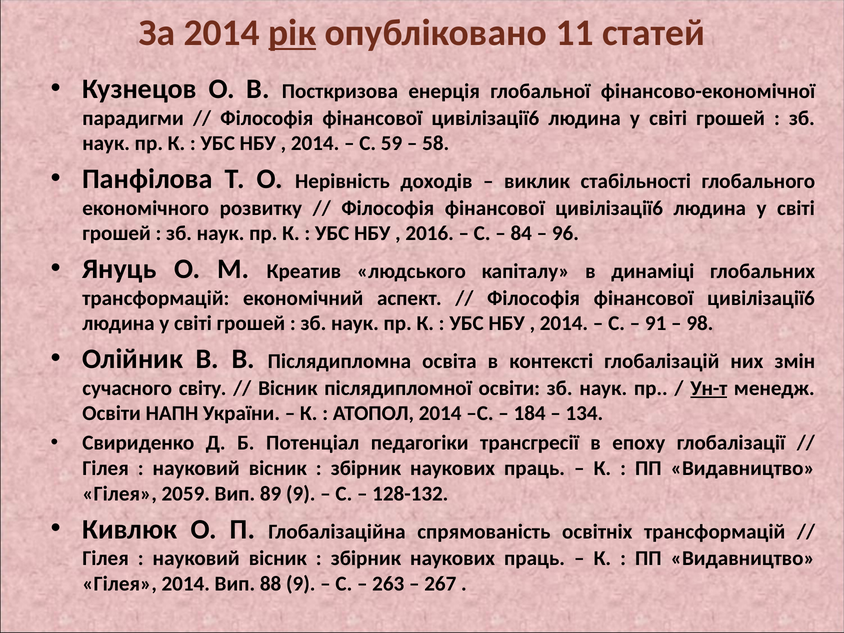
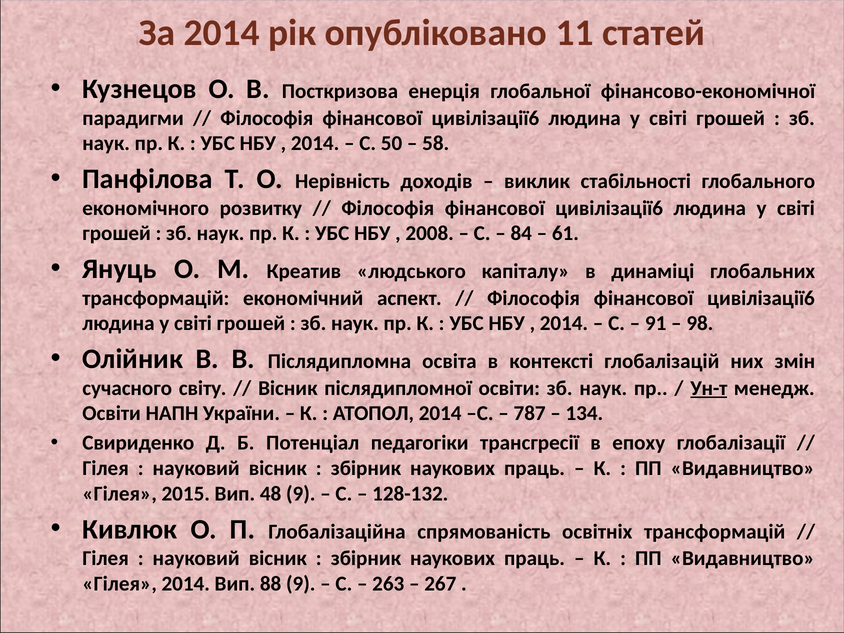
рік underline: present -> none
59: 59 -> 50
2016: 2016 -> 2008
96: 96 -> 61
184: 184 -> 787
2059: 2059 -> 2015
89: 89 -> 48
